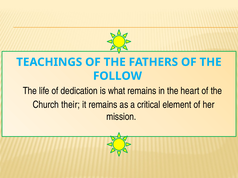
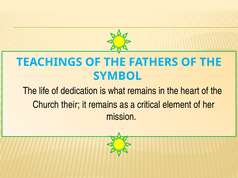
FOLLOW: FOLLOW -> SYMBOL
